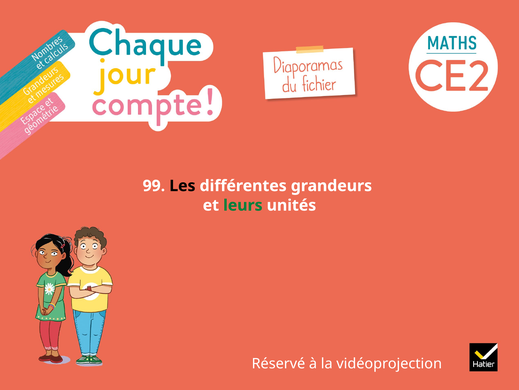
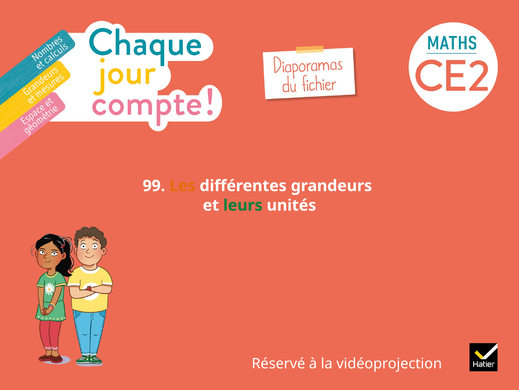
Les colour: black -> orange
